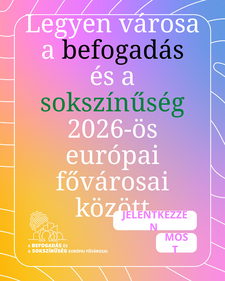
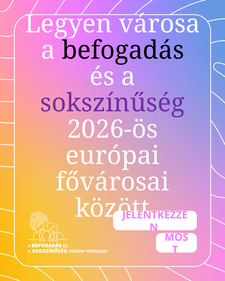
sokszínűség colour: green -> purple
